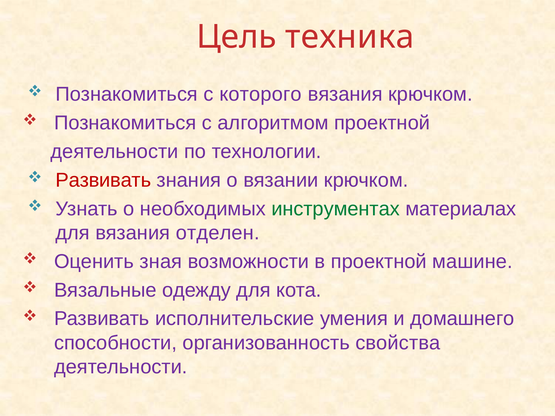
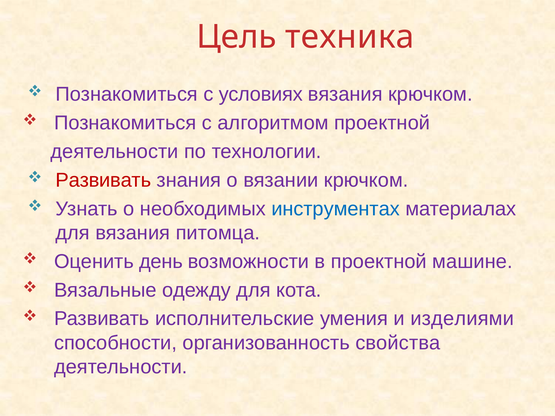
которого: которого -> условиях
инструментах colour: green -> blue
отделен: отделен -> питомца
зная: зная -> день
домашнего: домашнего -> изделиями
